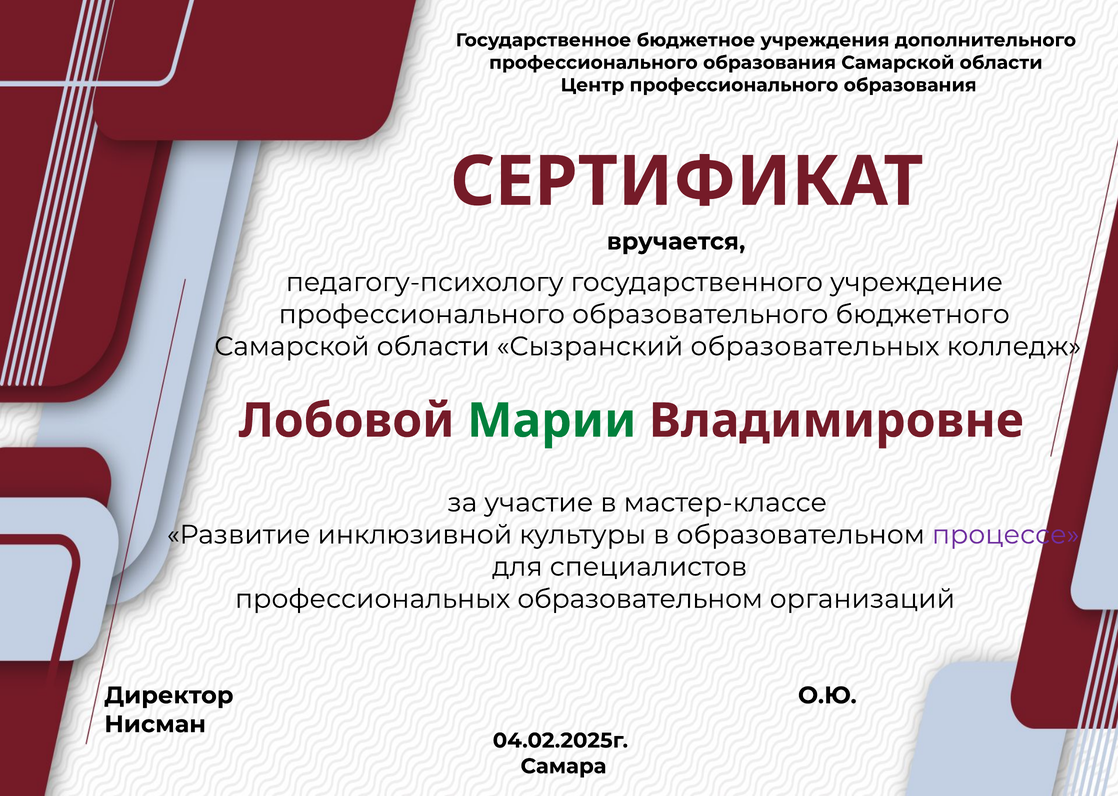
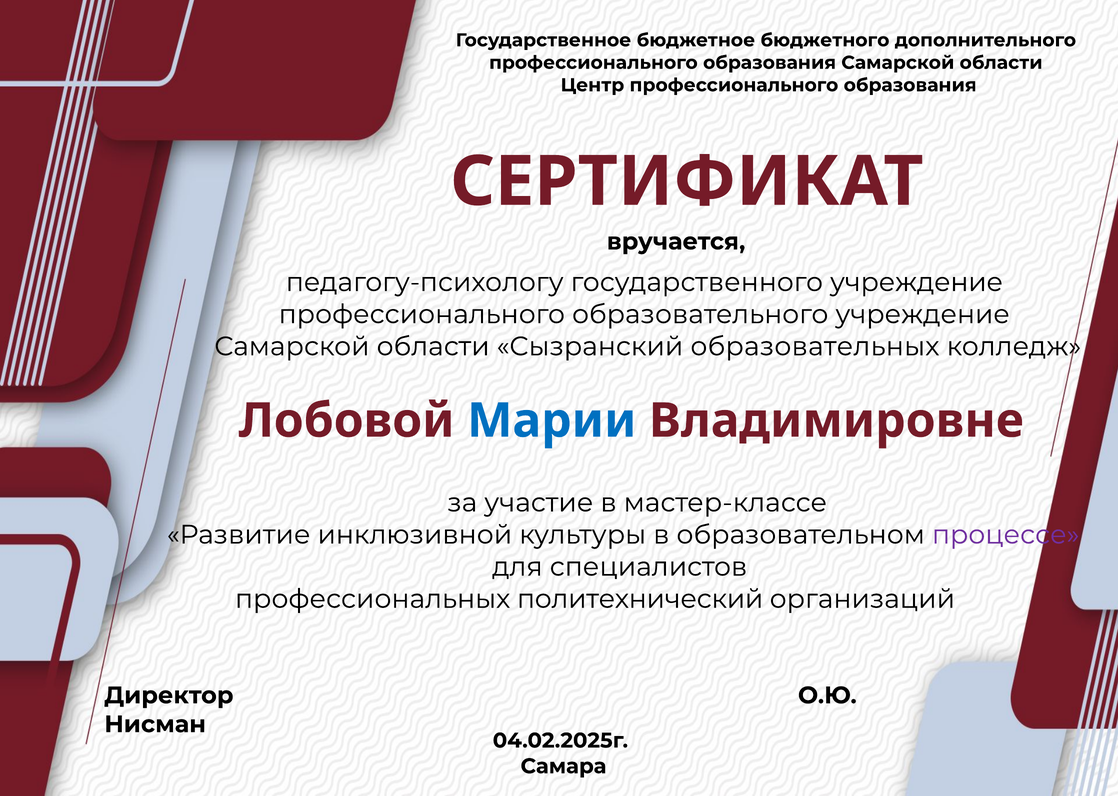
учреждения: учреждения -> бюджетного
образовательного бюджетного: бюджетного -> учреждение
Марии colour: green -> blue
профессиональных образовательном: образовательном -> политехнический
